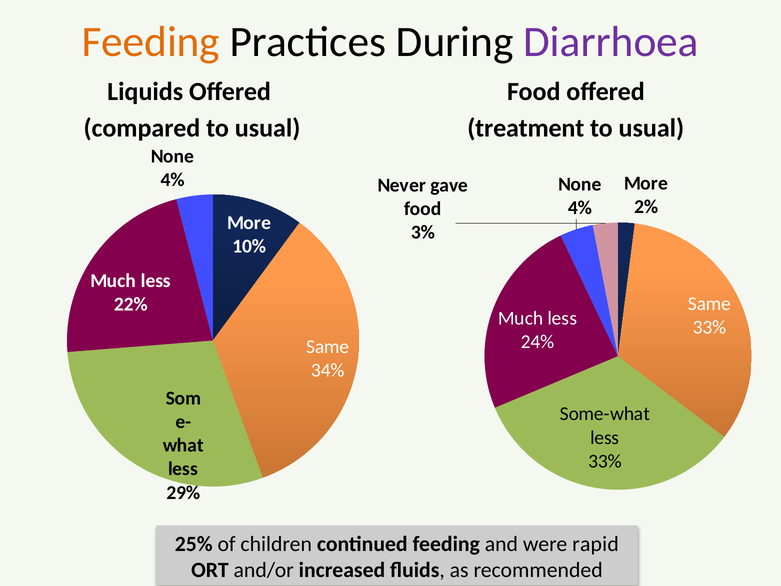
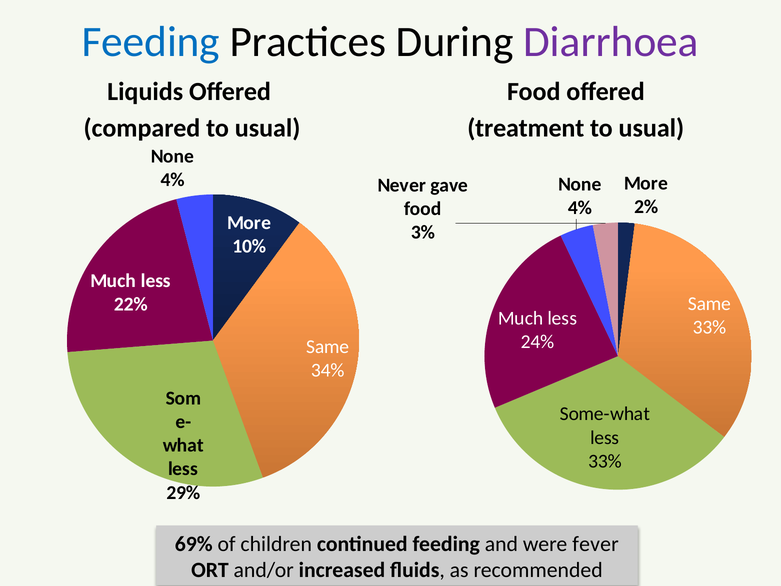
Feeding at (151, 42) colour: orange -> blue
25%: 25% -> 69%
rapid: rapid -> fever
